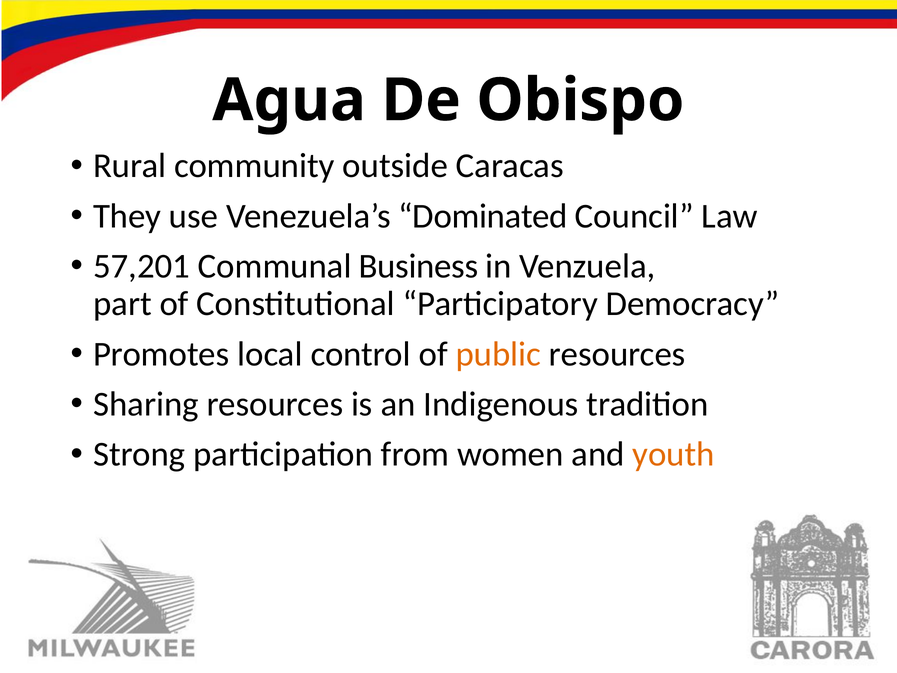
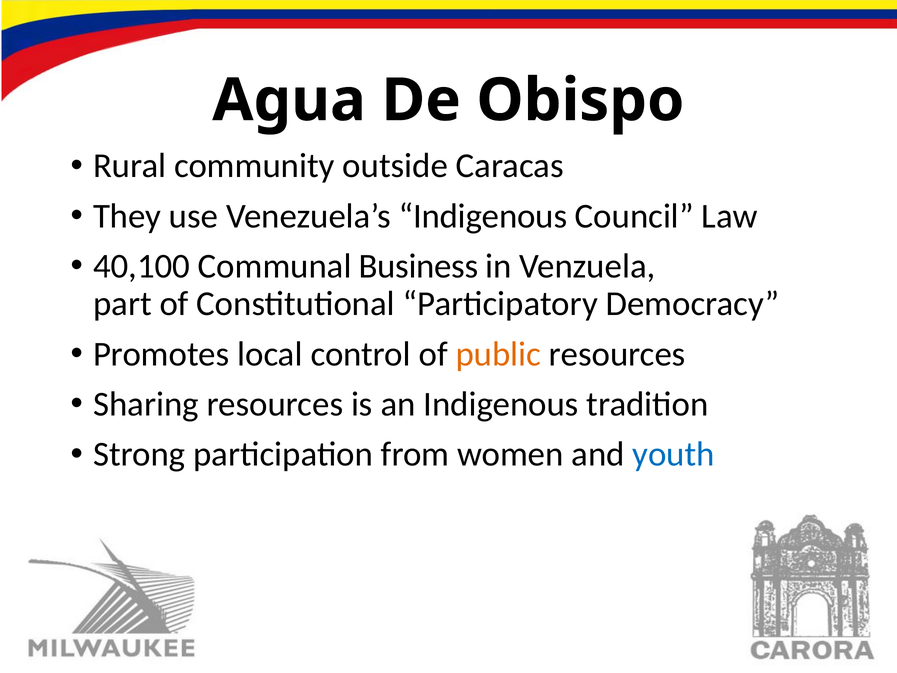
Venezuela’s Dominated: Dominated -> Indigenous
57,201: 57,201 -> 40,100
youth colour: orange -> blue
